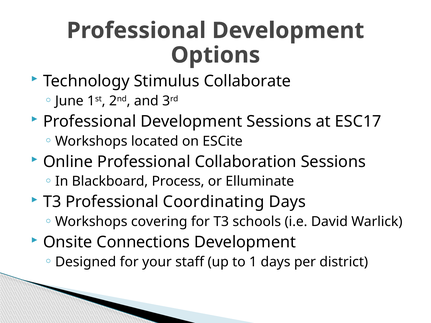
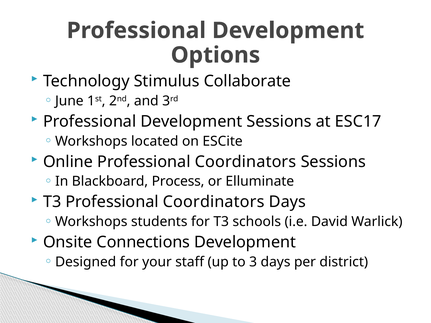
Online Professional Collaboration: Collaboration -> Coordinators
T3 Professional Coordinating: Coordinating -> Coordinators
covering: covering -> students
1: 1 -> 3
